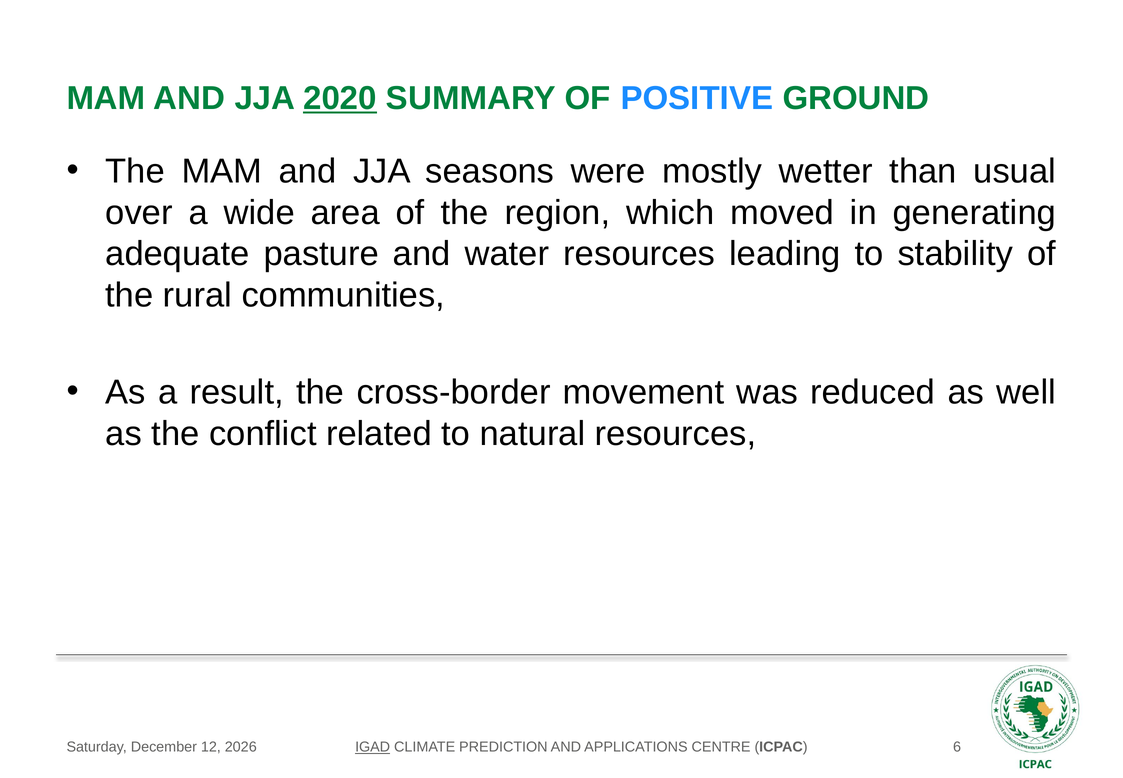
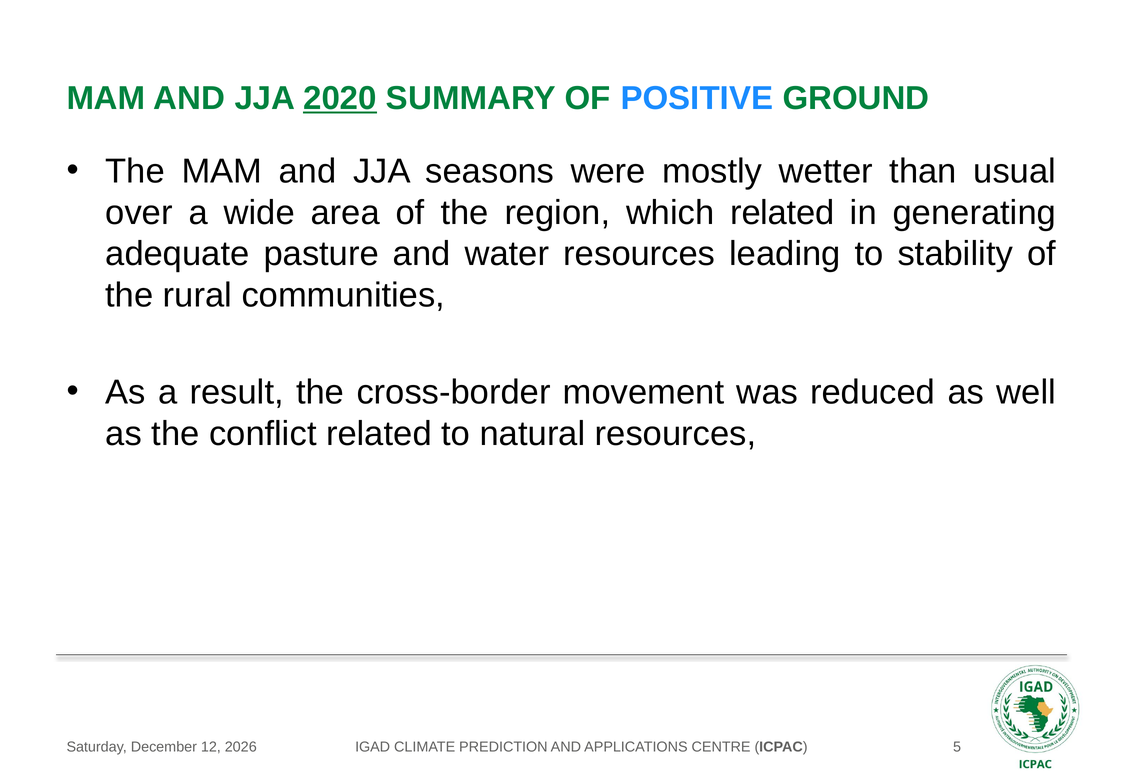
which moved: moved -> related
IGAD underline: present -> none
6: 6 -> 5
